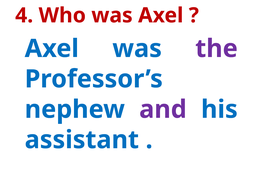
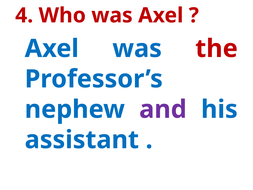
the colour: purple -> red
